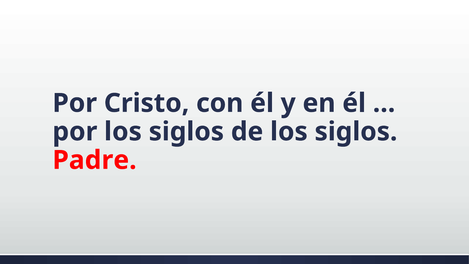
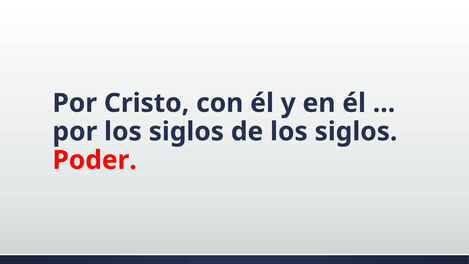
Padre: Padre -> Poder
